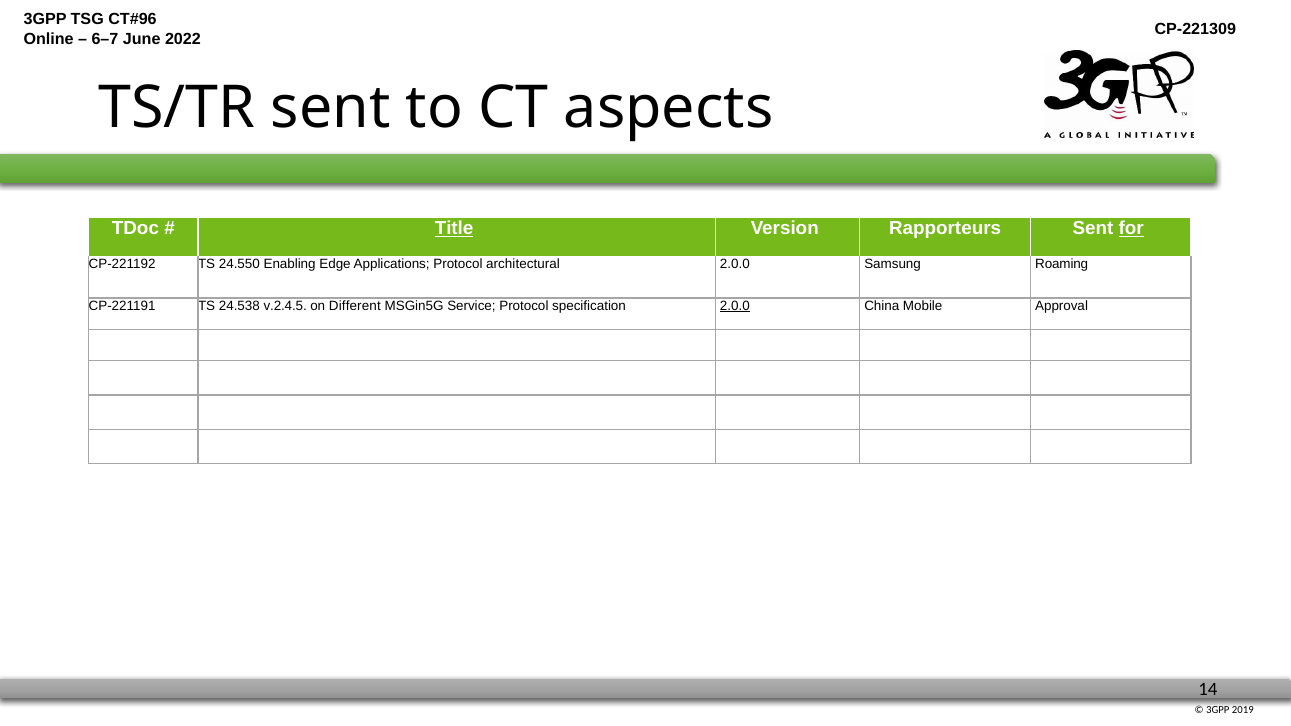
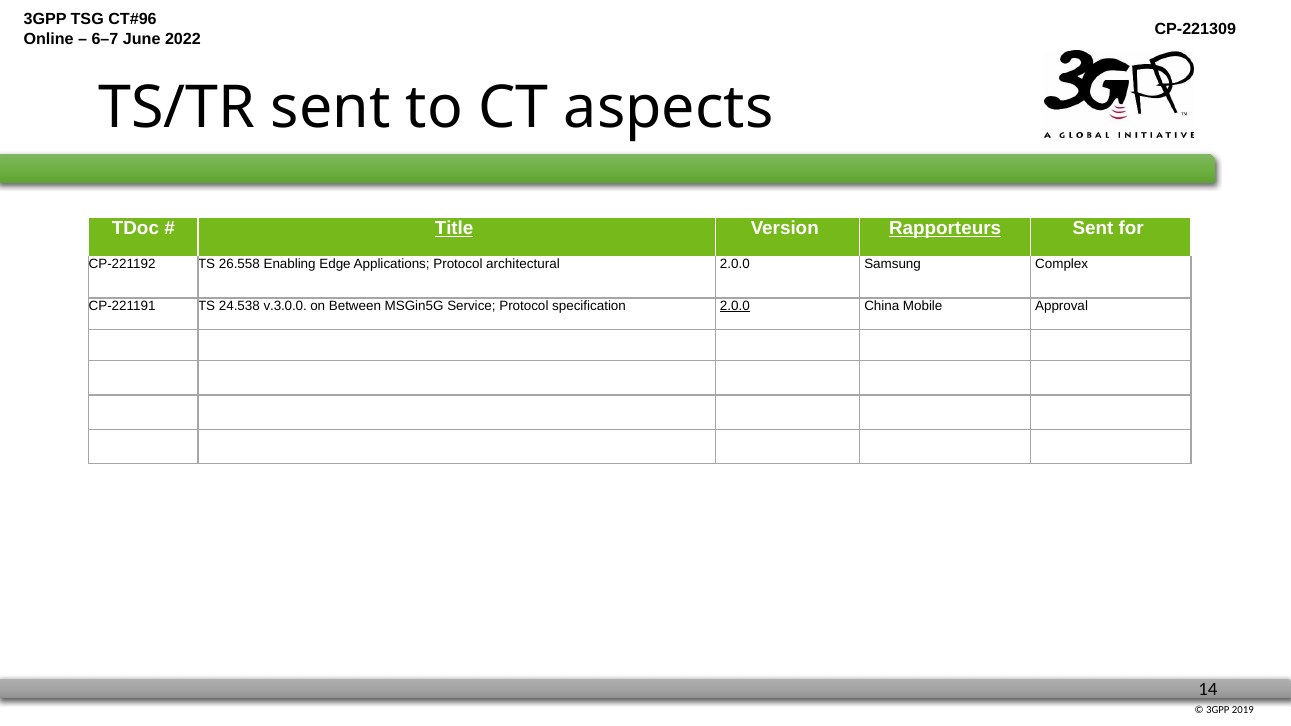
Rapporteurs underline: none -> present
for underline: present -> none
24.550: 24.550 -> 26.558
Roaming: Roaming -> Complex
v.2.4.5: v.2.4.5 -> v.3.0.0
Different: Different -> Between
